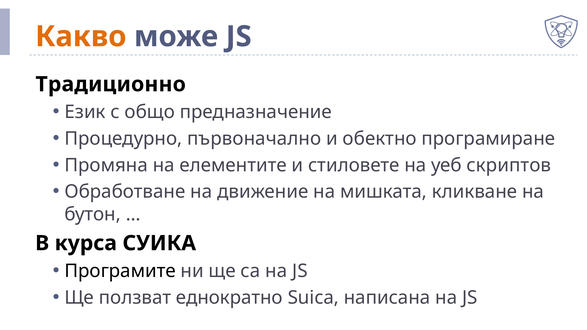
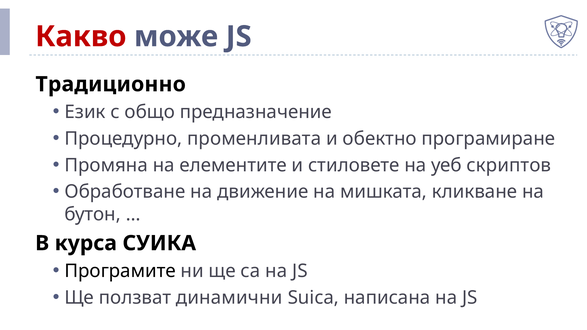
Какво colour: orange -> red
първоначално: първоначално -> променливата
еднократно: еднократно -> динамични
